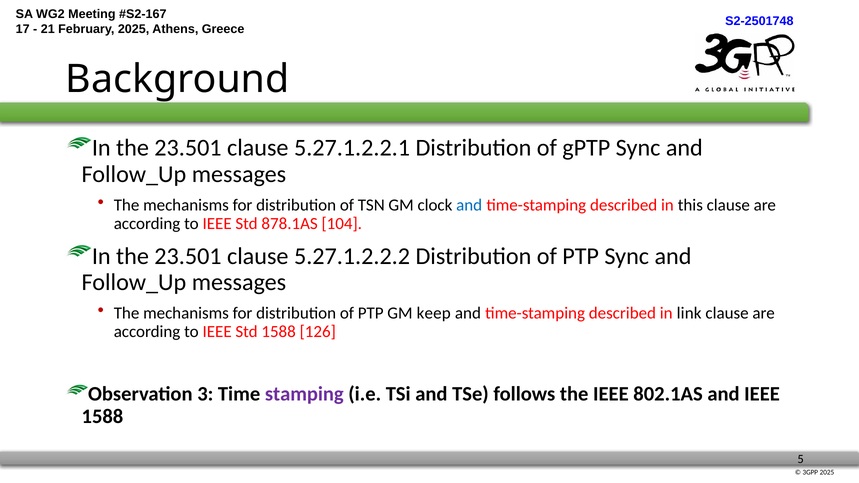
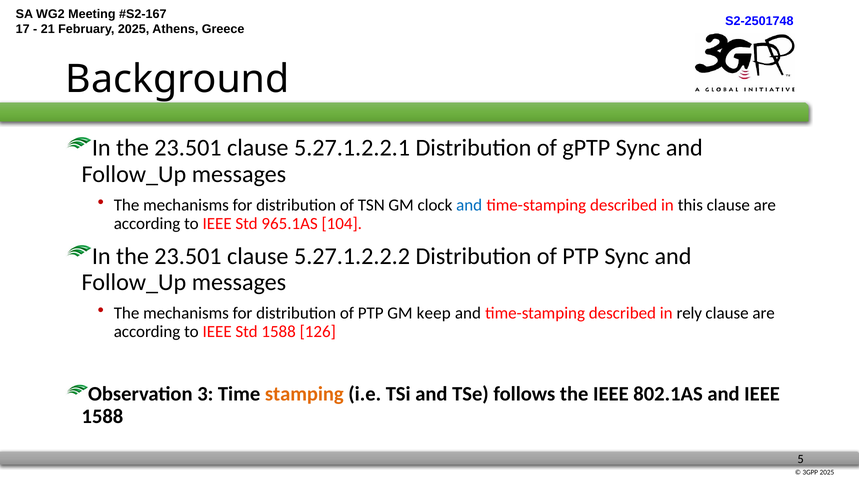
878.1AS: 878.1AS -> 965.1AS
link: link -> rely
stamping colour: purple -> orange
